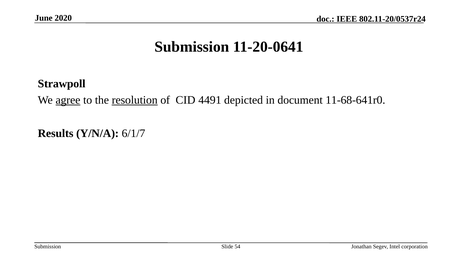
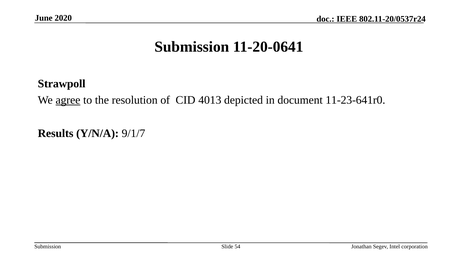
resolution underline: present -> none
4491: 4491 -> 4013
11-68-641r0: 11-68-641r0 -> 11-23-641r0
6/1/7: 6/1/7 -> 9/1/7
